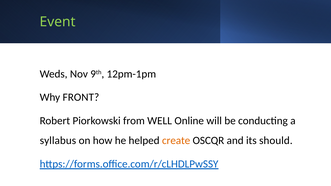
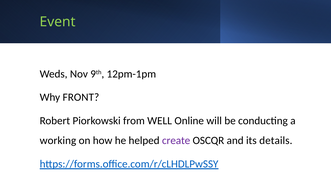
syllabus: syllabus -> working
create colour: orange -> purple
should: should -> details
